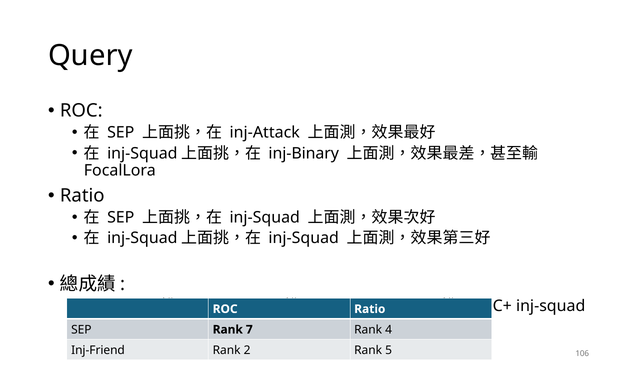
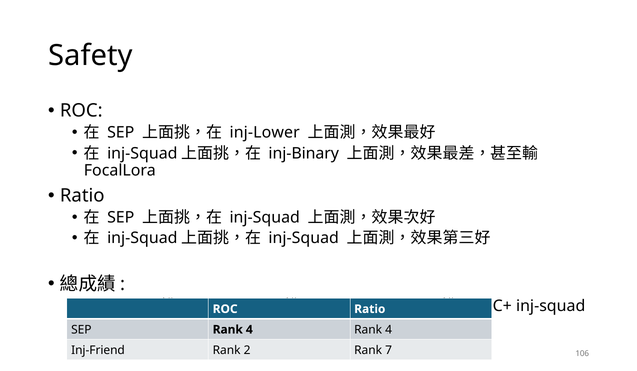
Query: Query -> Safety
inj-Attack: inj-Attack -> inj-Lower
SEP Rank 7: 7 -> 4
5: 5 -> 7
